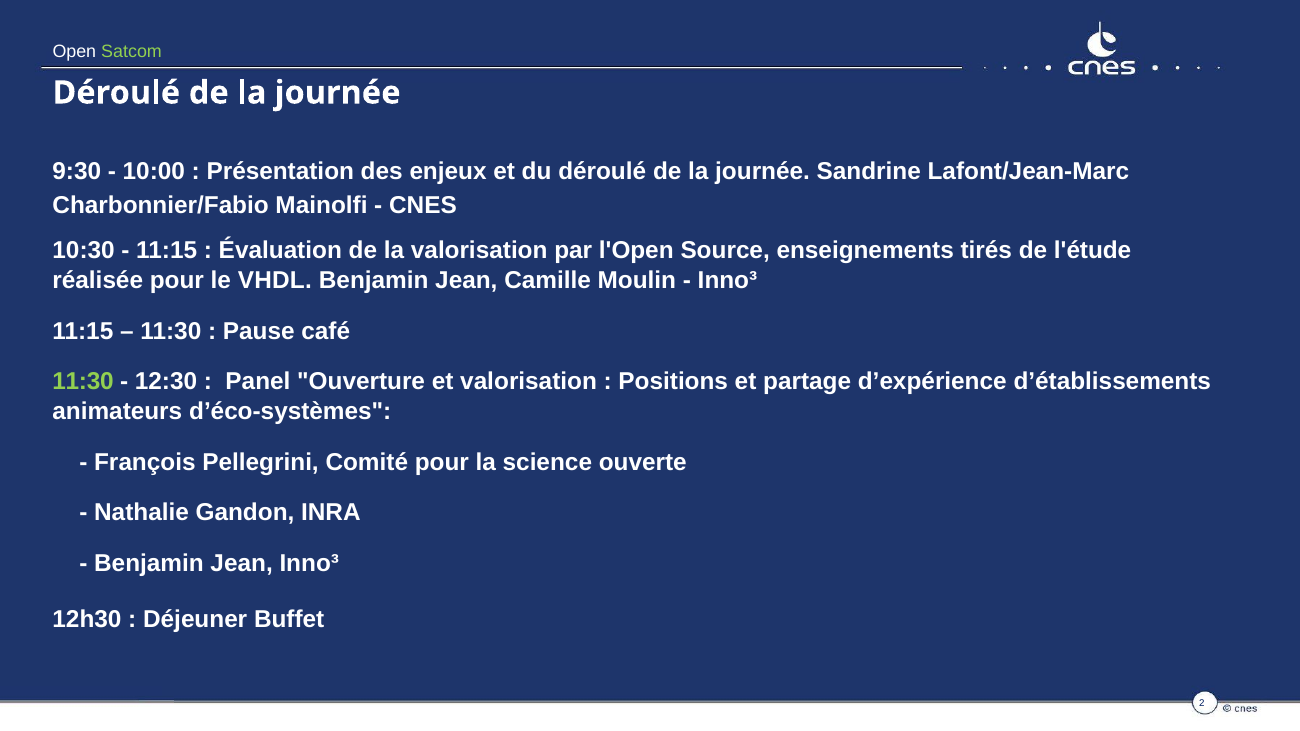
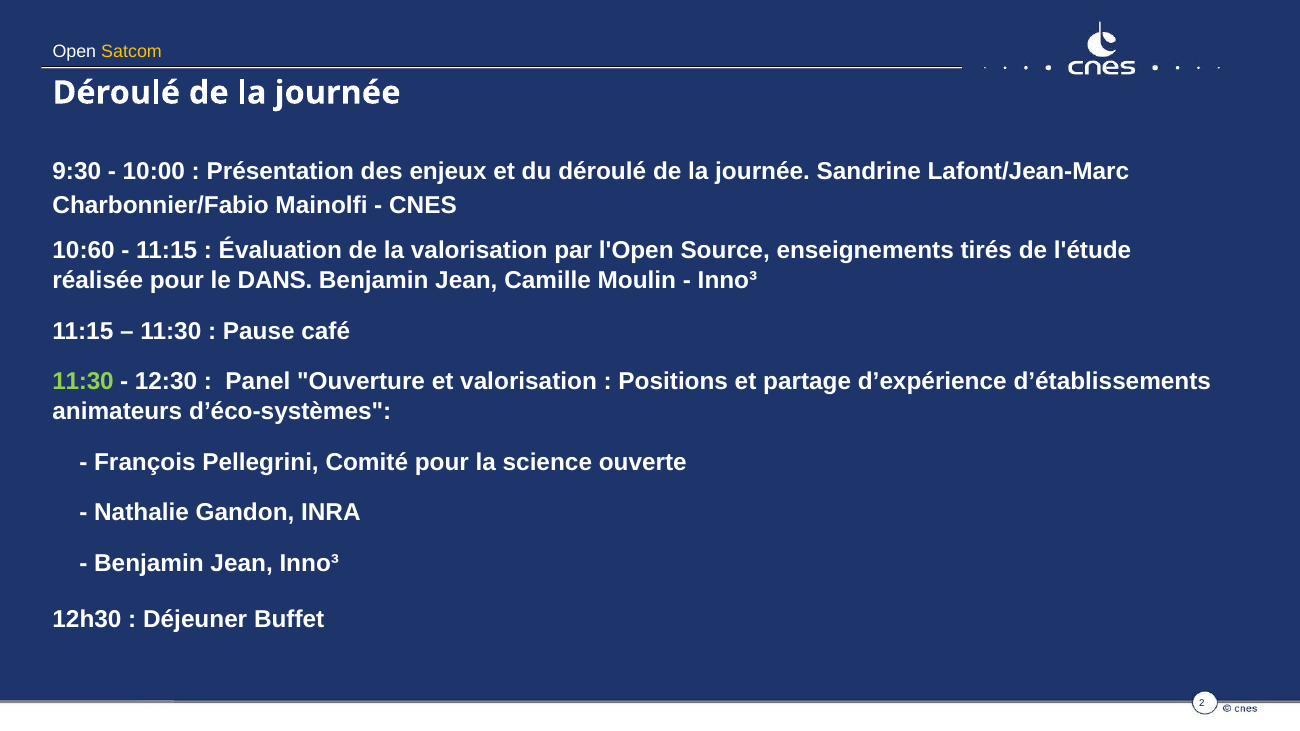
Satcom colour: light green -> yellow
10:30: 10:30 -> 10:60
VHDL: VHDL -> DANS
